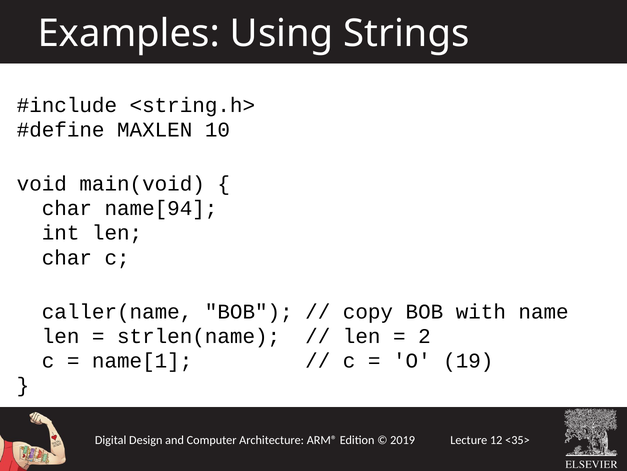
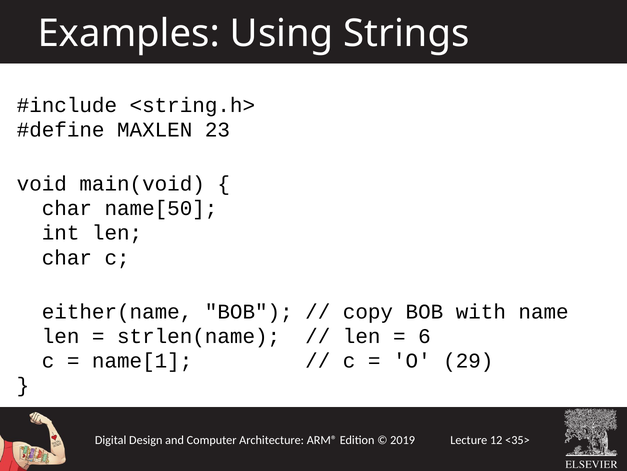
10: 10 -> 23
name[94: name[94 -> name[50
caller(name: caller(name -> either(name
2: 2 -> 6
19: 19 -> 29
